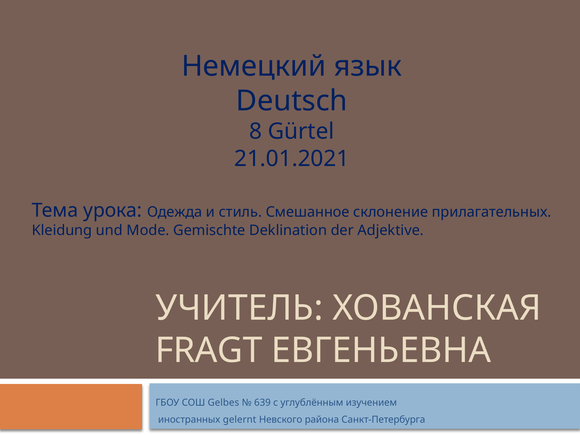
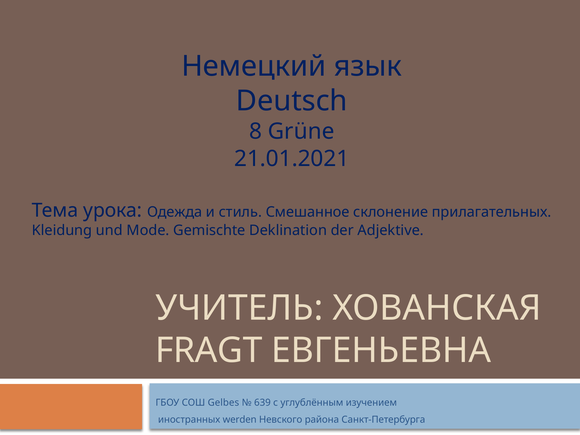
Gürtel: Gürtel -> Grüne
gelernt: gelernt -> werden
